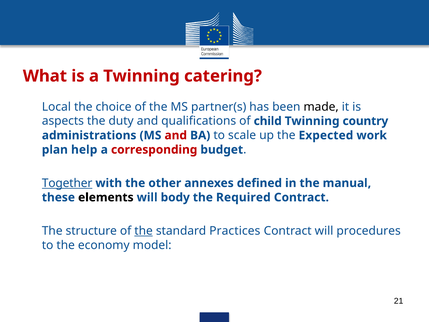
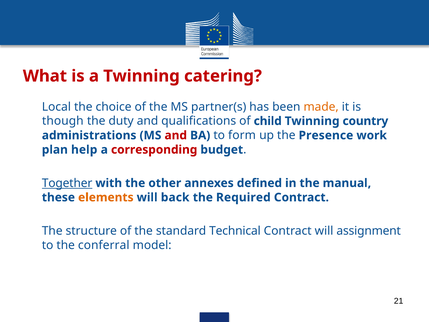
made colour: black -> orange
aspects: aspects -> though
scale: scale -> form
Expected: Expected -> Presence
elements colour: black -> orange
body: body -> back
the at (144, 231) underline: present -> none
Practices: Practices -> Technical
procedures: procedures -> assignment
economy: economy -> conferral
